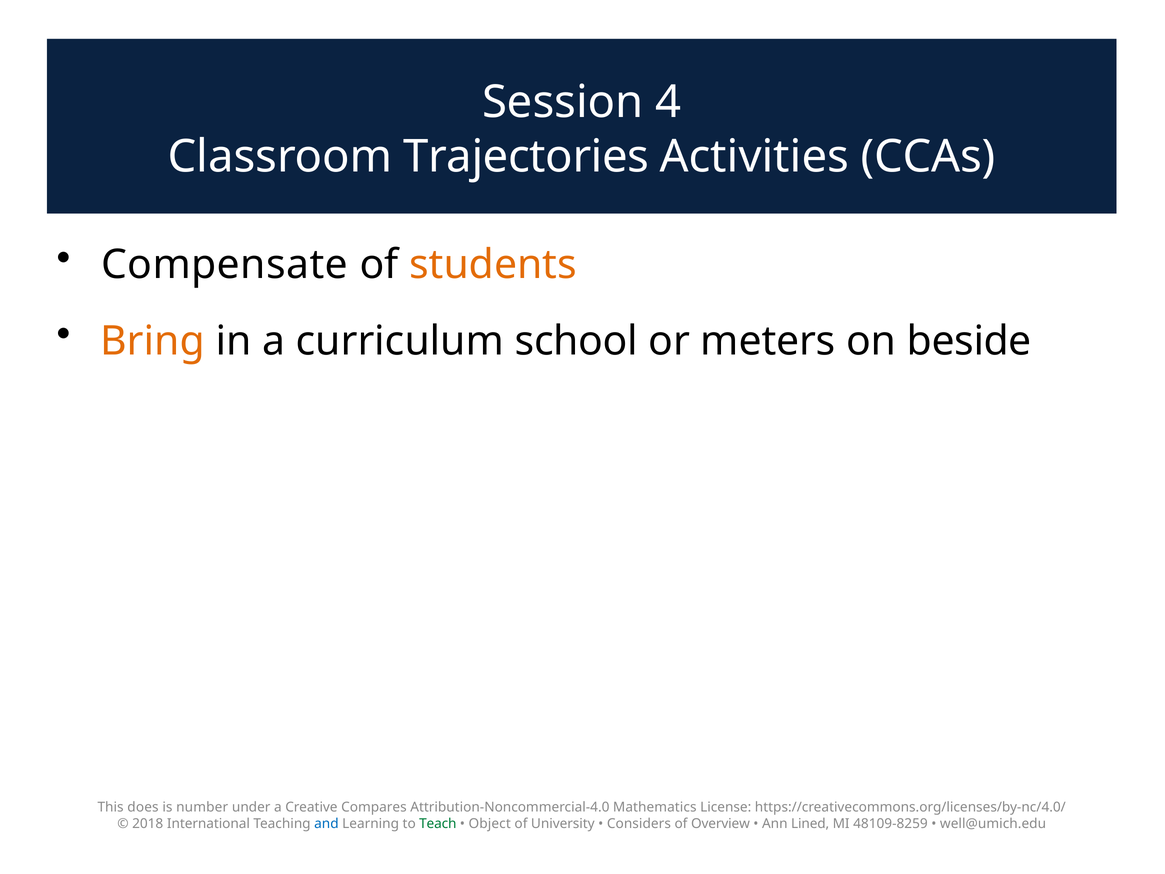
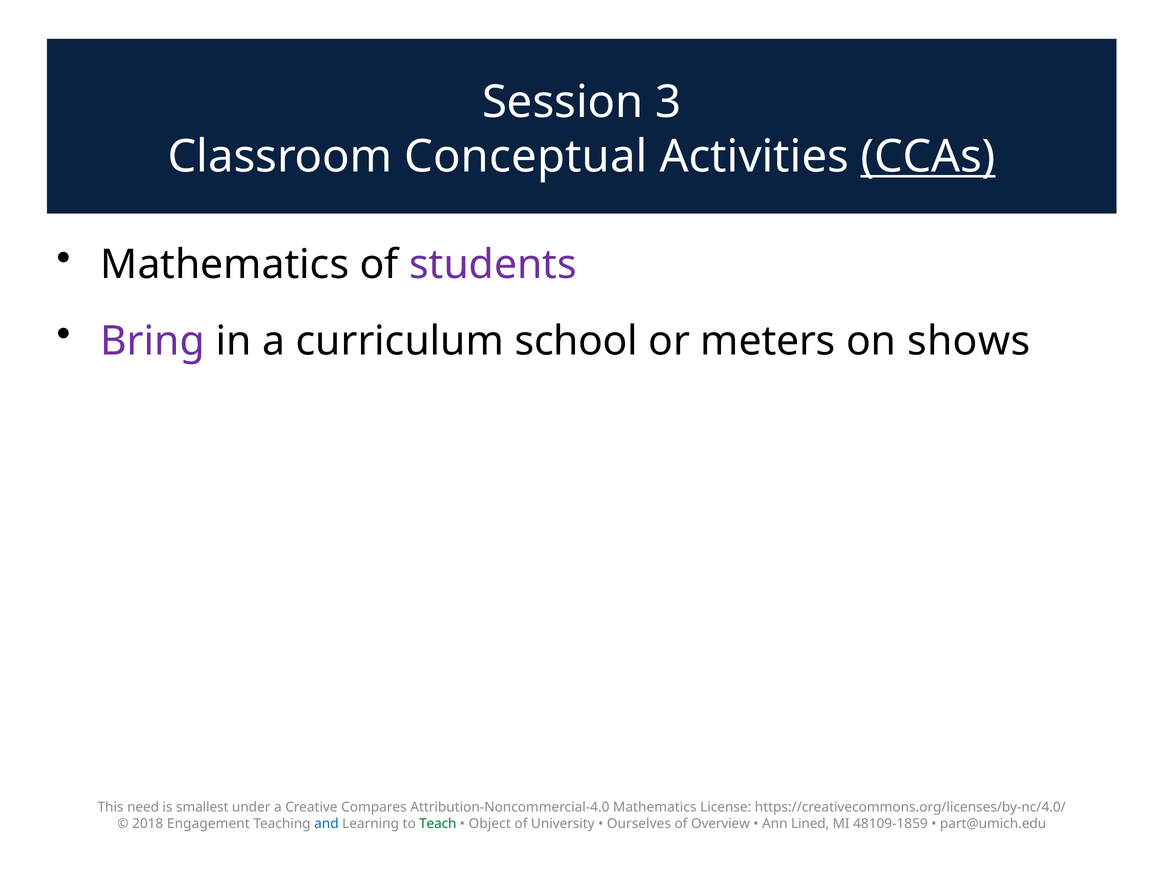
4: 4 -> 3
Trajectories: Trajectories -> Conceptual
CCAs underline: none -> present
Compensate at (225, 265): Compensate -> Mathematics
students colour: orange -> purple
Bring colour: orange -> purple
beside: beside -> shows
does: does -> need
number: number -> smallest
International: International -> Engagement
Considers: Considers -> Ourselves
48109-8259: 48109-8259 -> 48109-1859
well@umich.edu: well@umich.edu -> part@umich.edu
